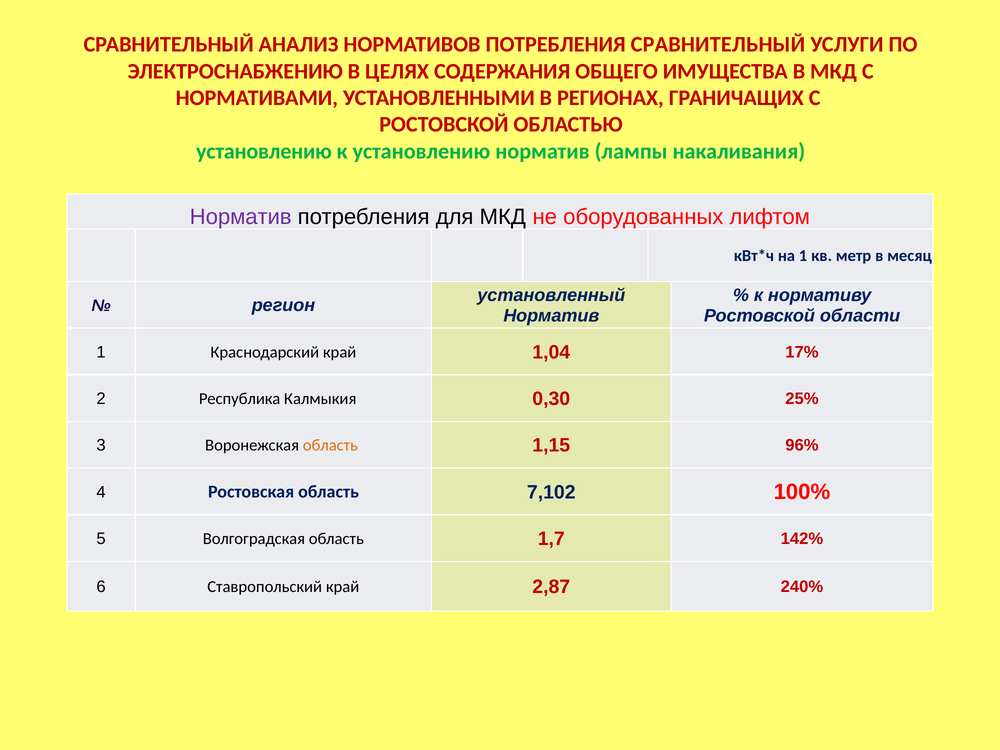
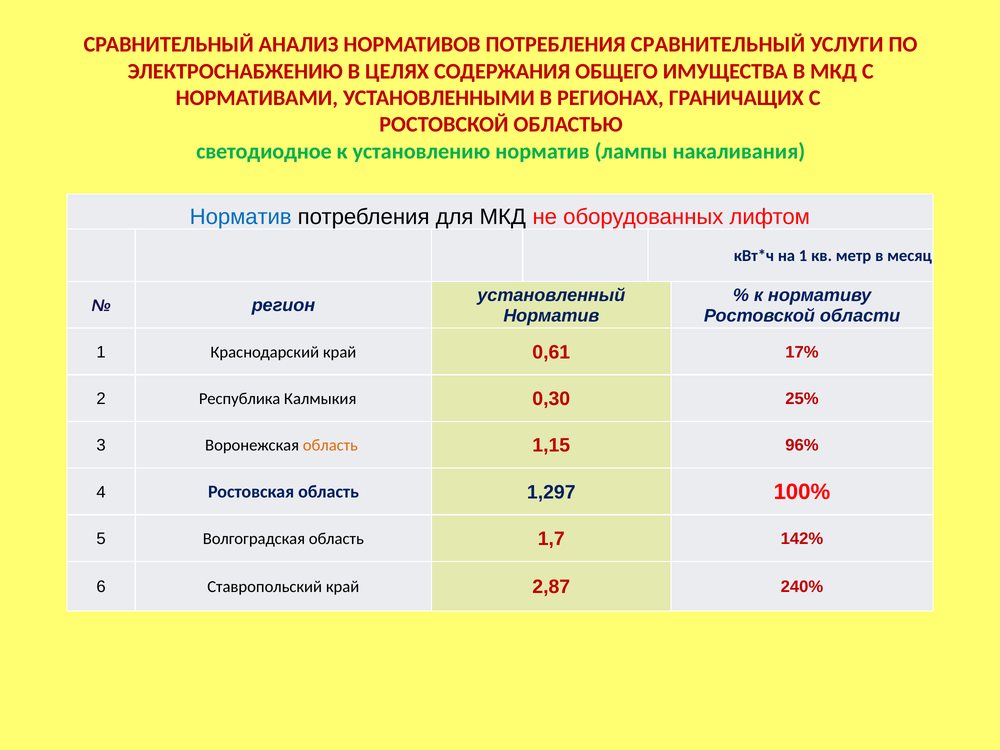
установлению at (264, 151): установлению -> светодиодное
Норматив at (241, 217) colour: purple -> blue
1,04: 1,04 -> 0,61
7,102: 7,102 -> 1,297
